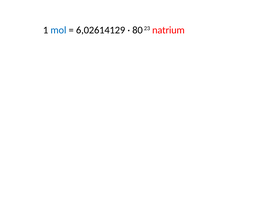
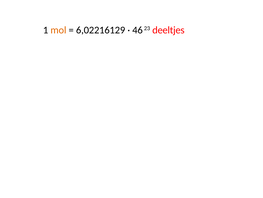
mol colour: blue -> orange
6,02614129: 6,02614129 -> 6,02216129
80: 80 -> 46
natrium: natrium -> deeltjes
